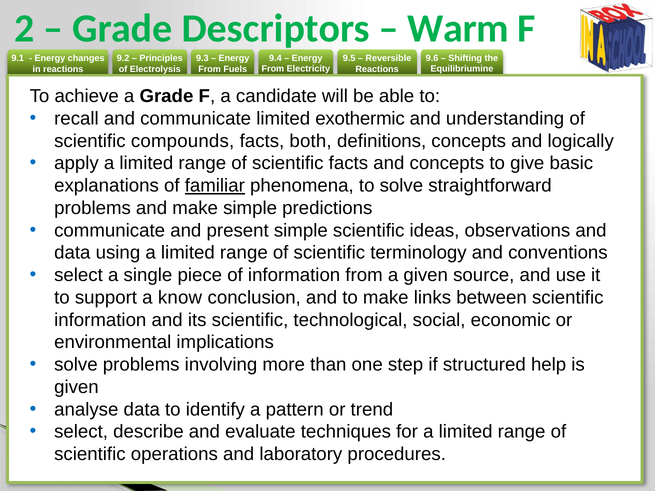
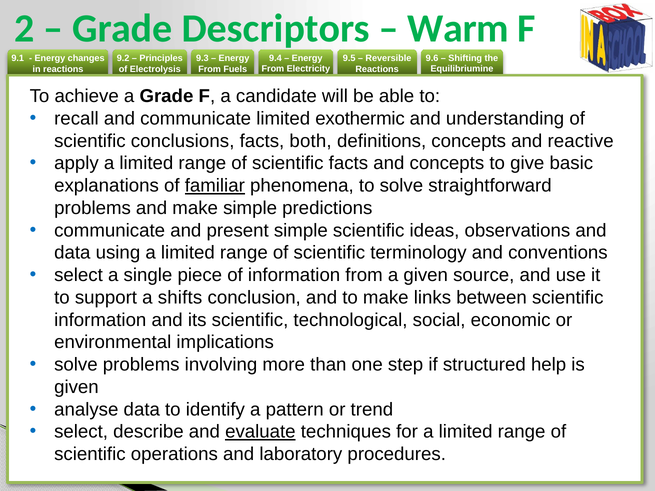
compounds: compounds -> conclusions
logically: logically -> reactive
know: know -> shifts
evaluate underline: none -> present
